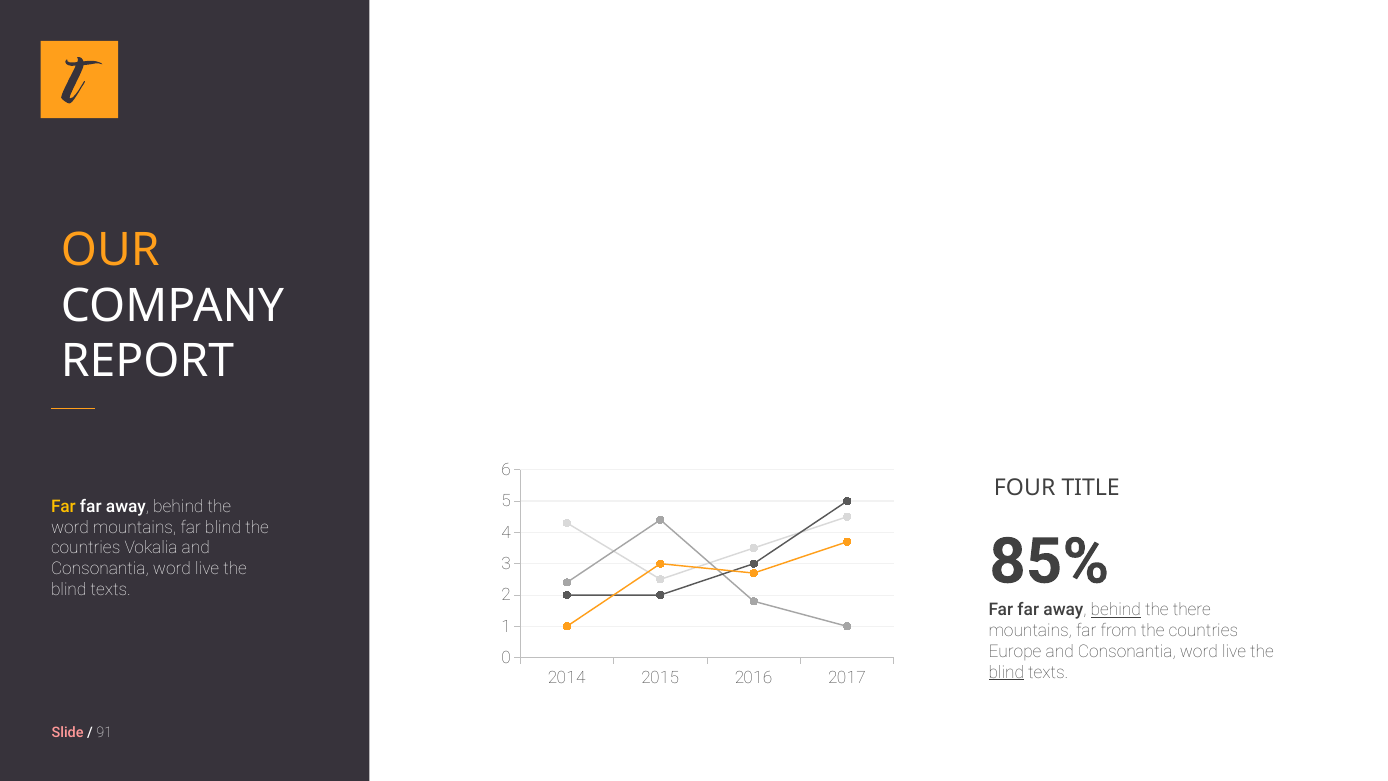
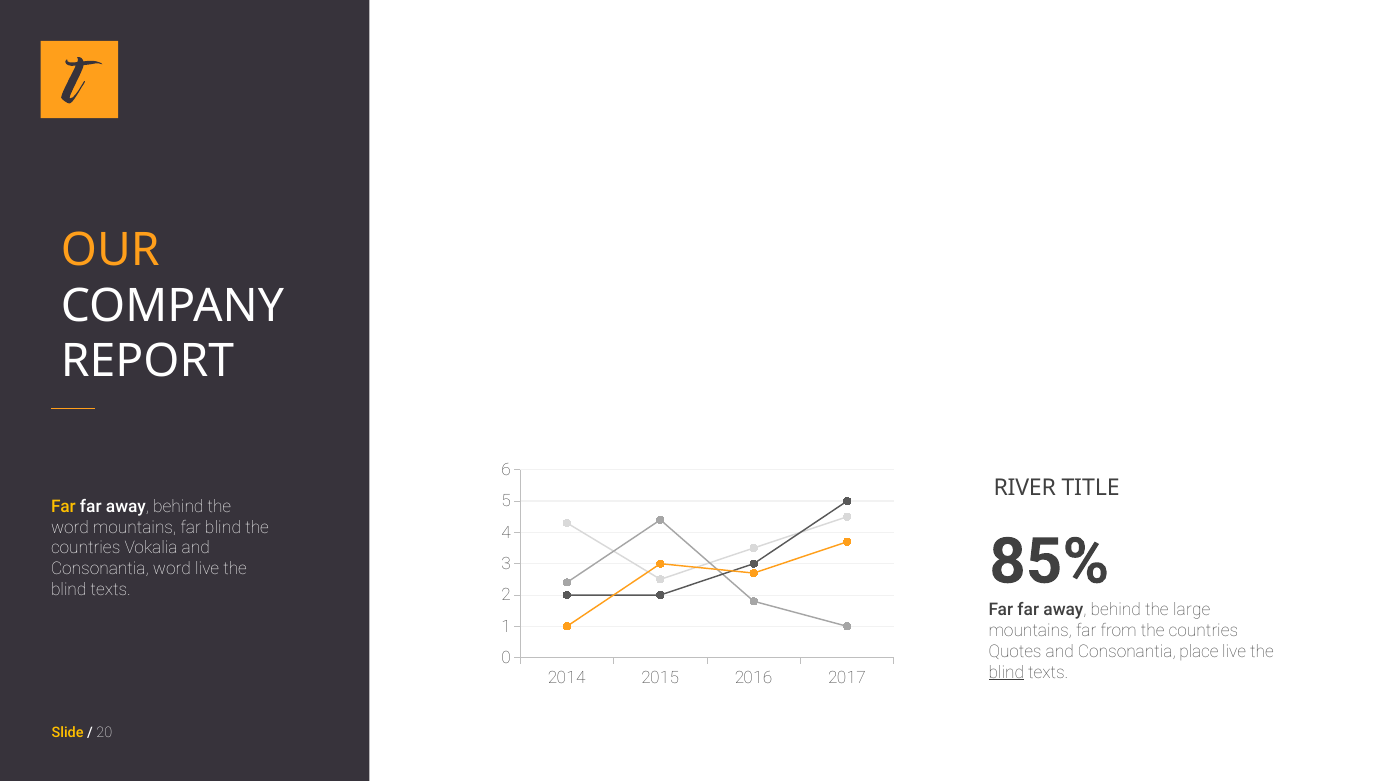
FOUR: FOUR -> RIVER
behind at (1116, 610) underline: present -> none
there: there -> large
Europe: Europe -> Quotes
word at (1199, 651): word -> place
Slide colour: pink -> yellow
91: 91 -> 20
